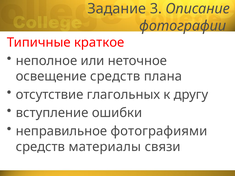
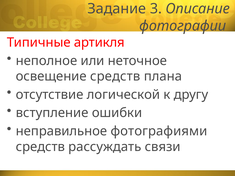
краткое: краткое -> артикля
глагольных: глагольных -> логической
материалы: материалы -> рассуждать
